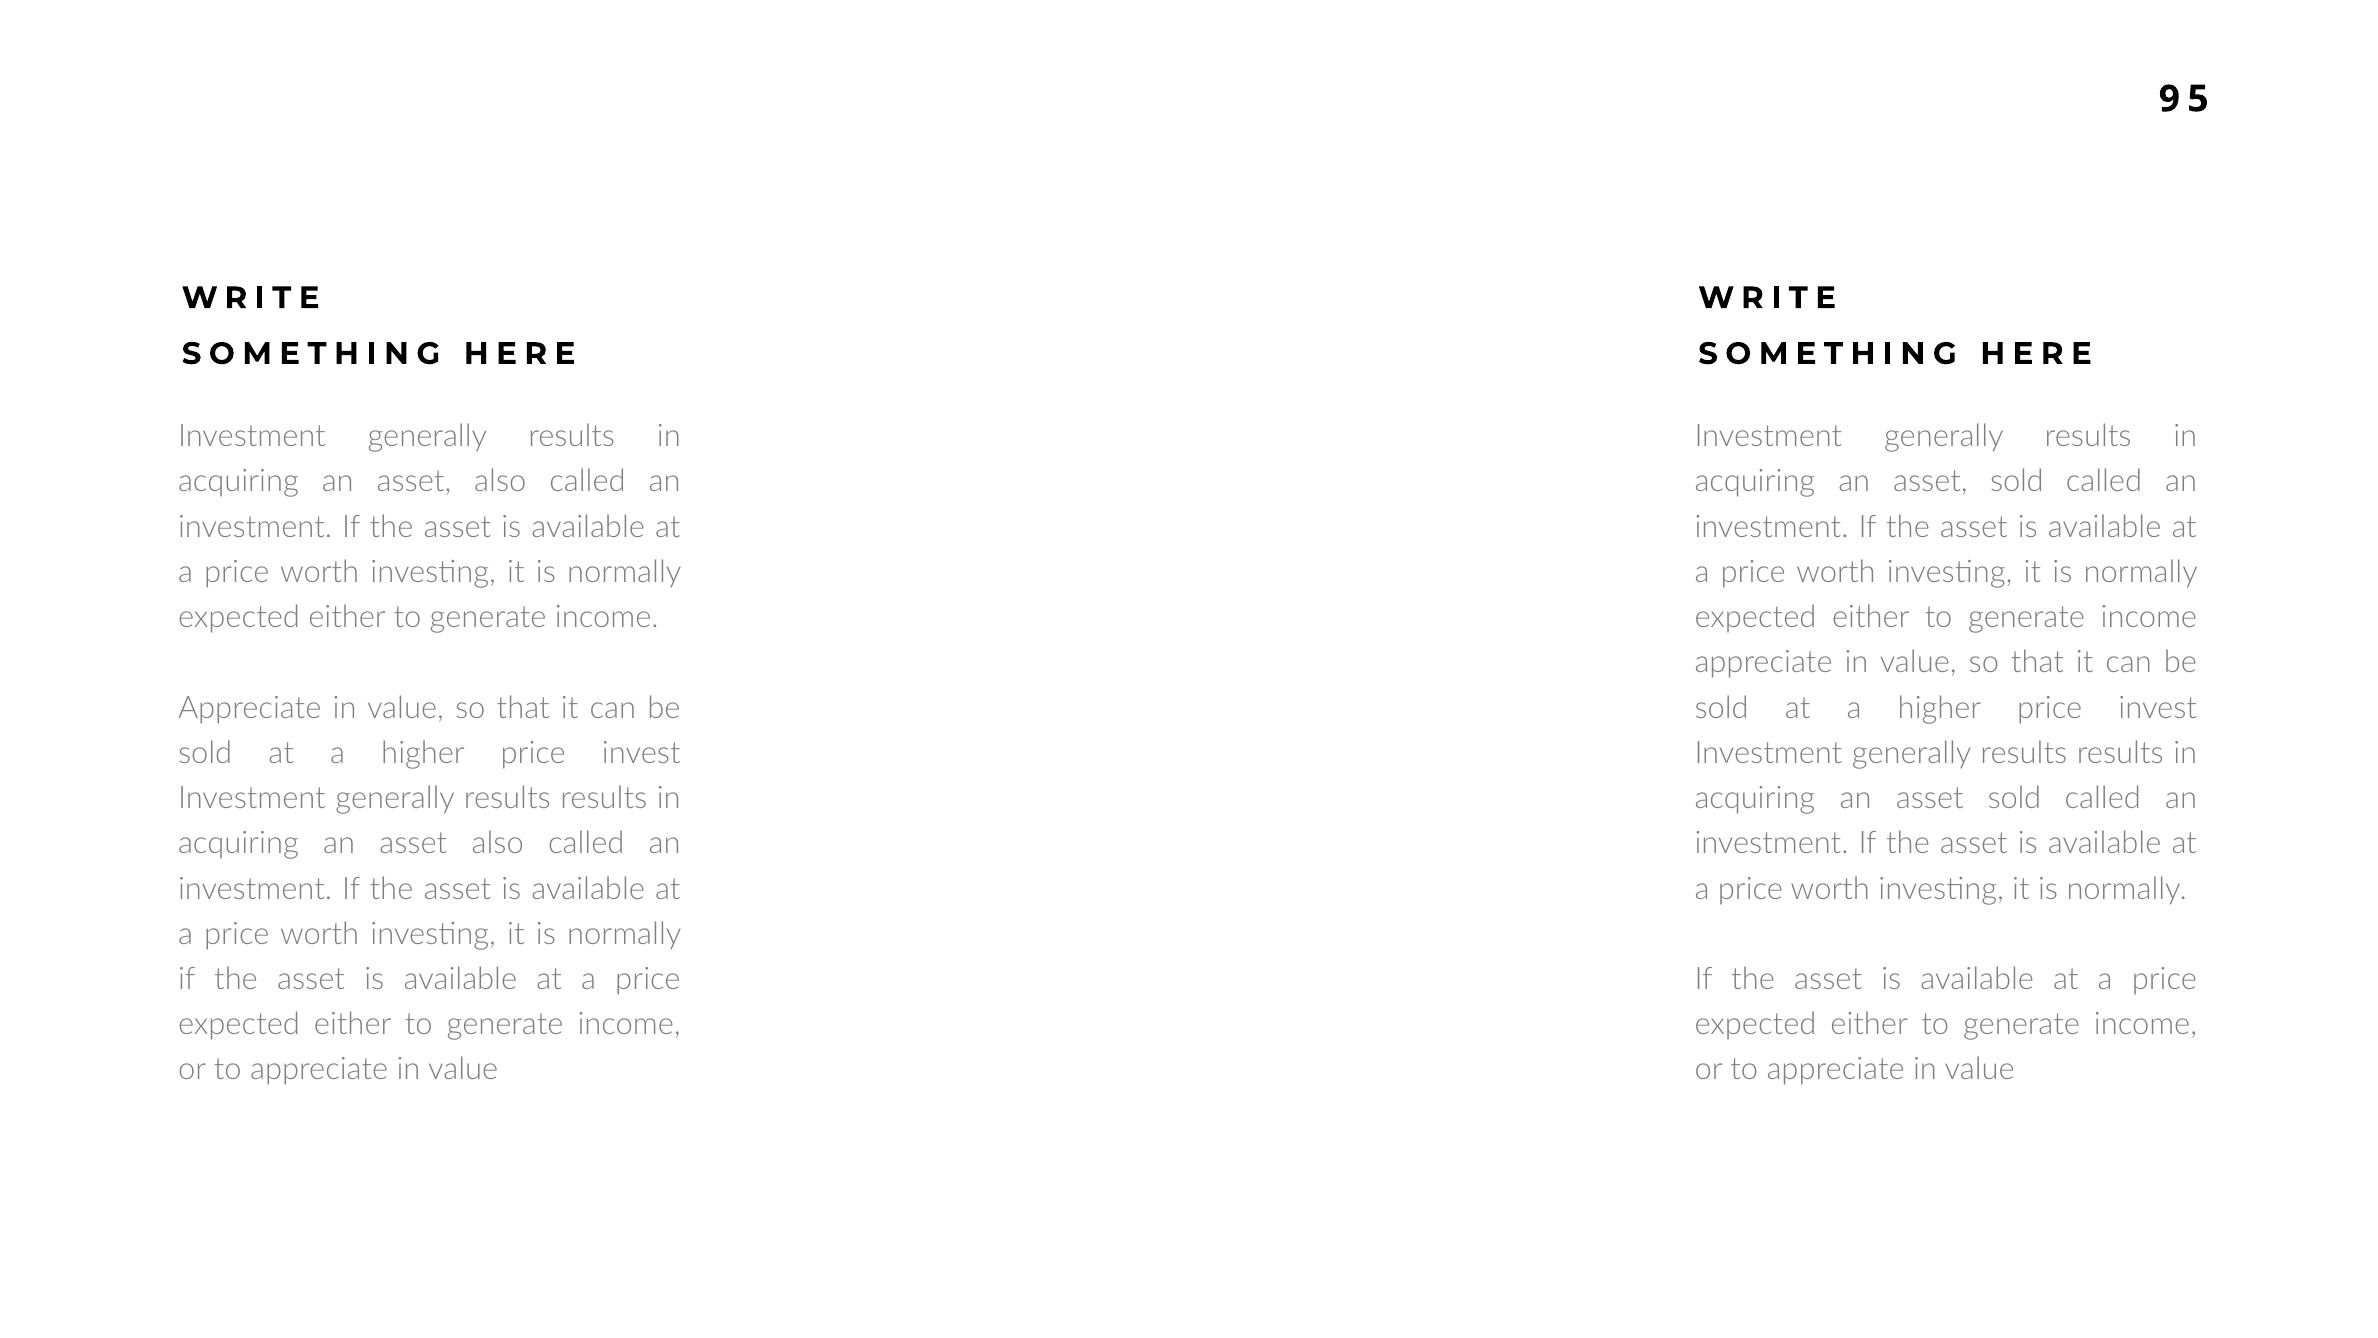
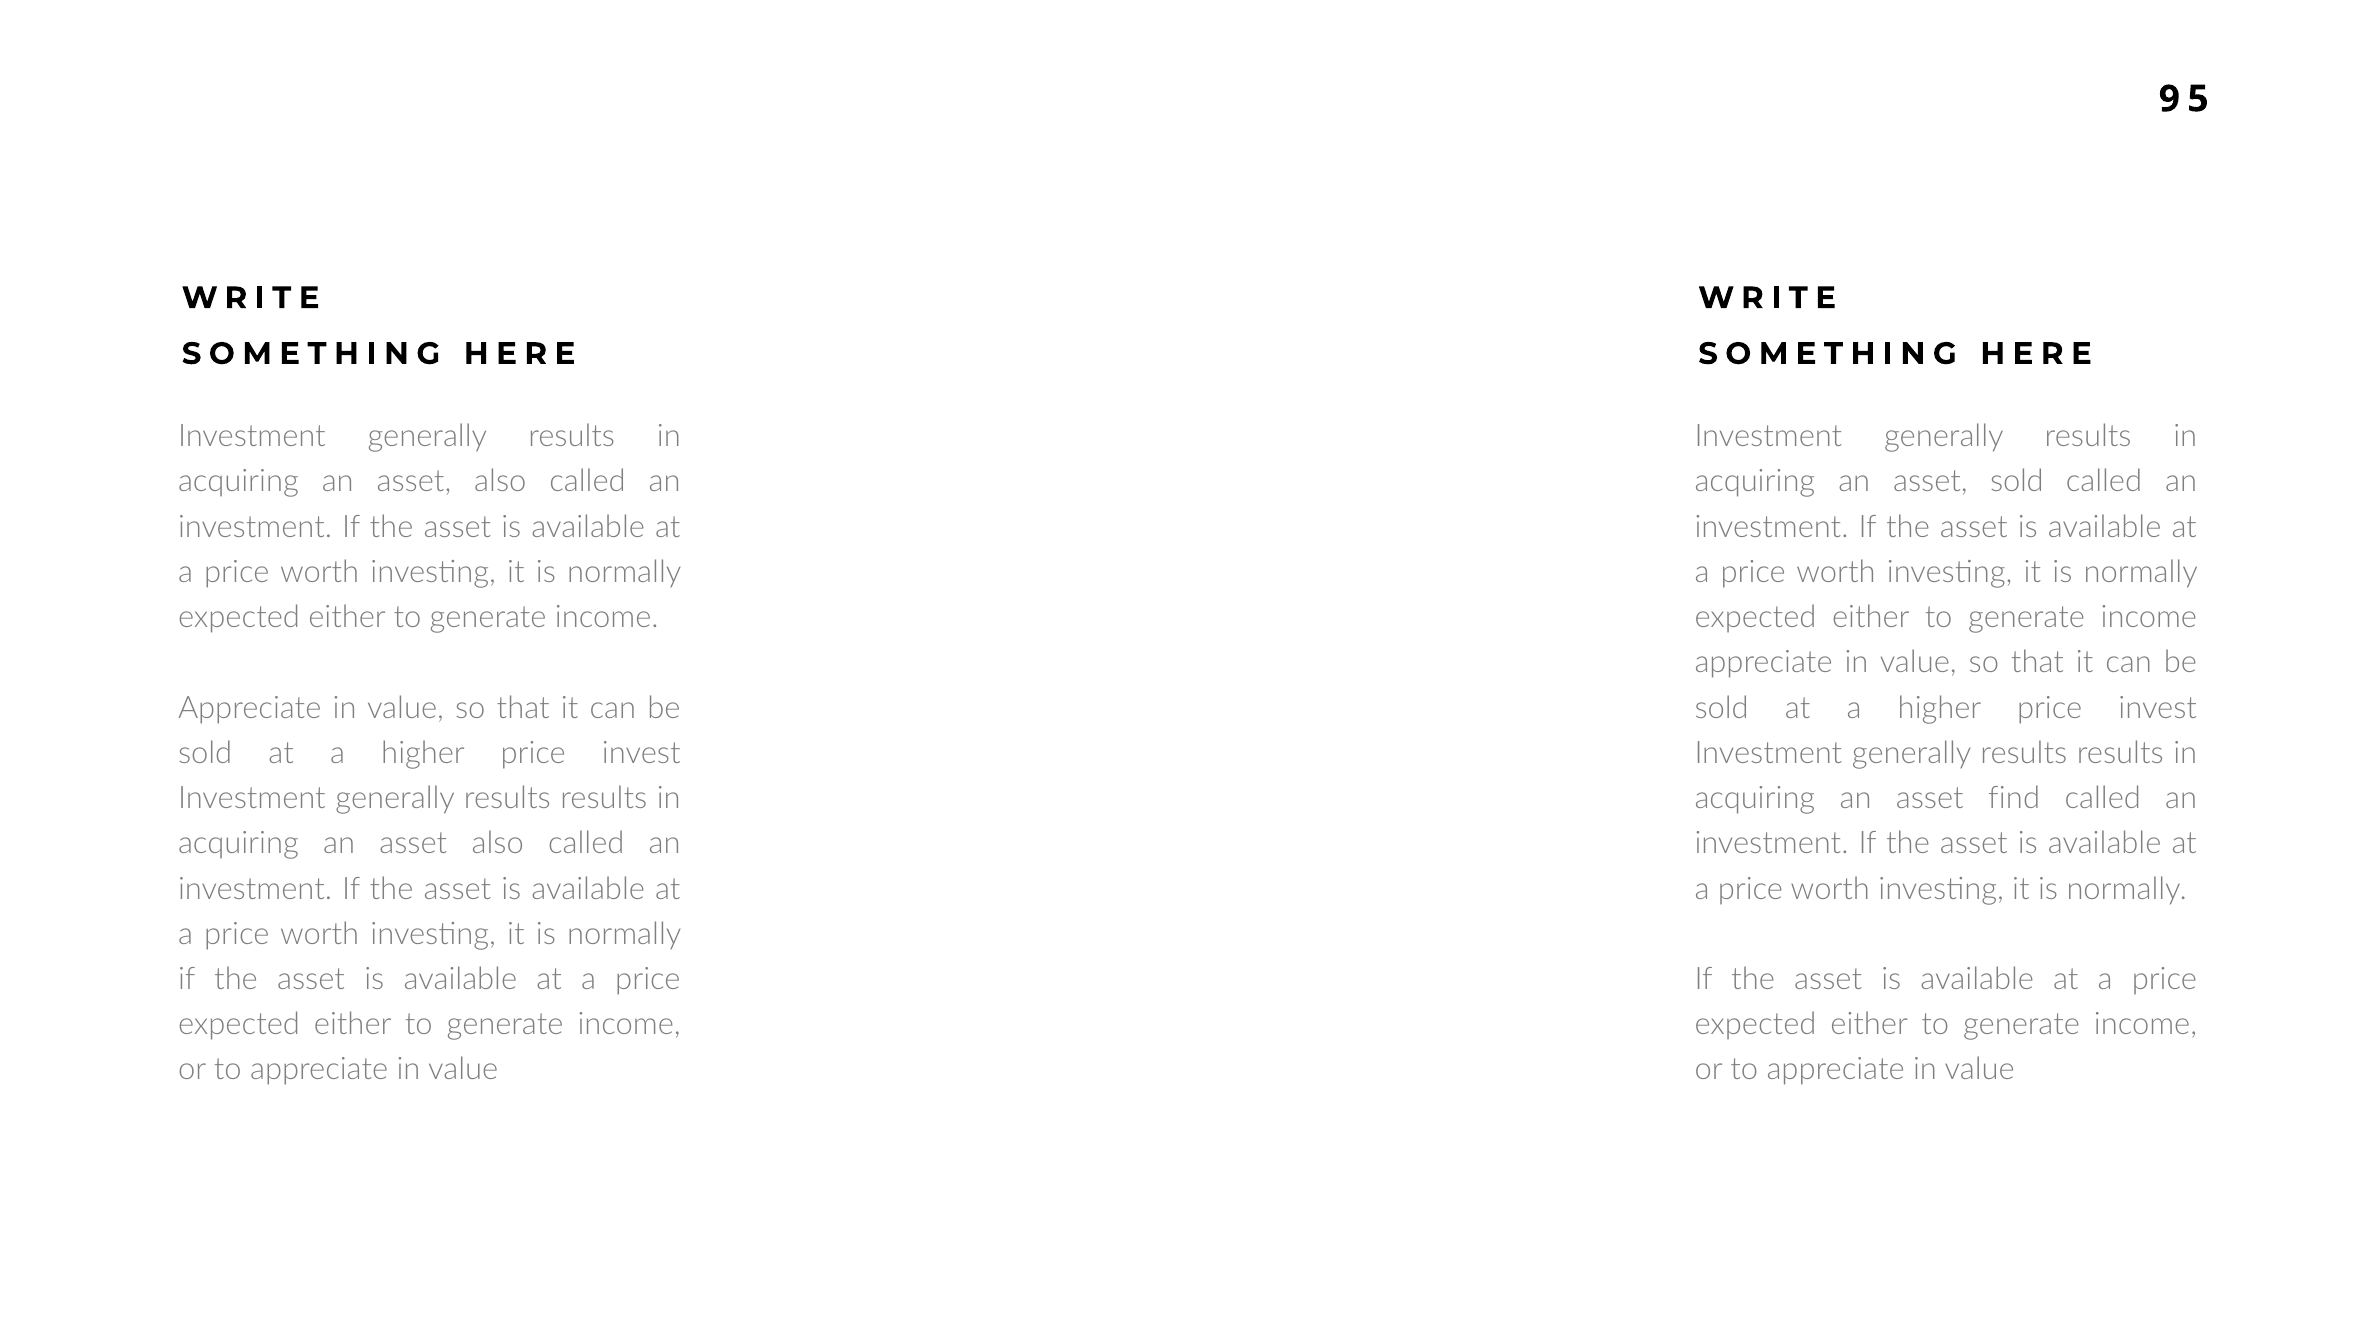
sold at (2014, 798): sold -> find
